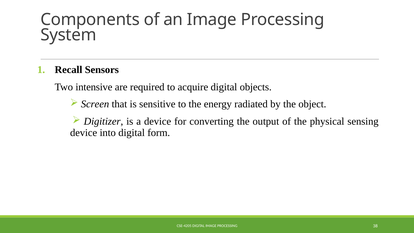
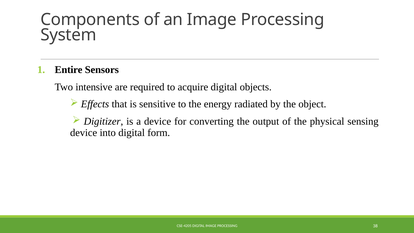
Recall: Recall -> Entire
Screen: Screen -> Effects
